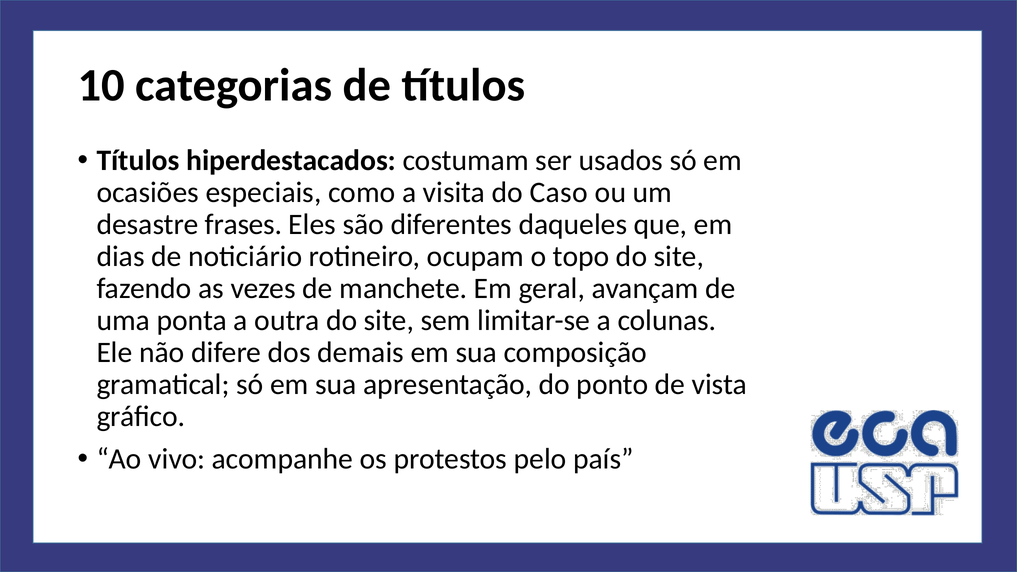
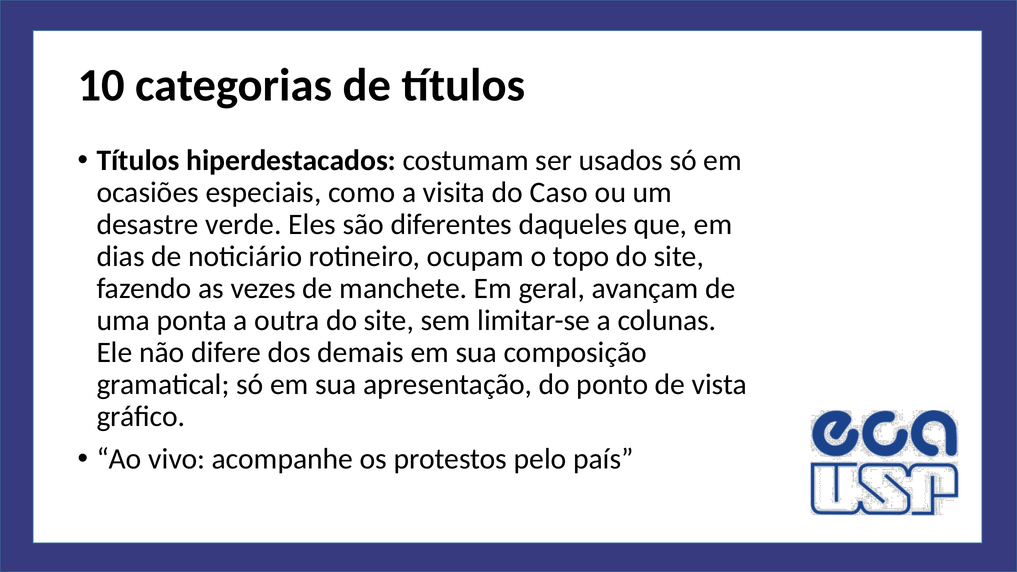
frases: frases -> verde
